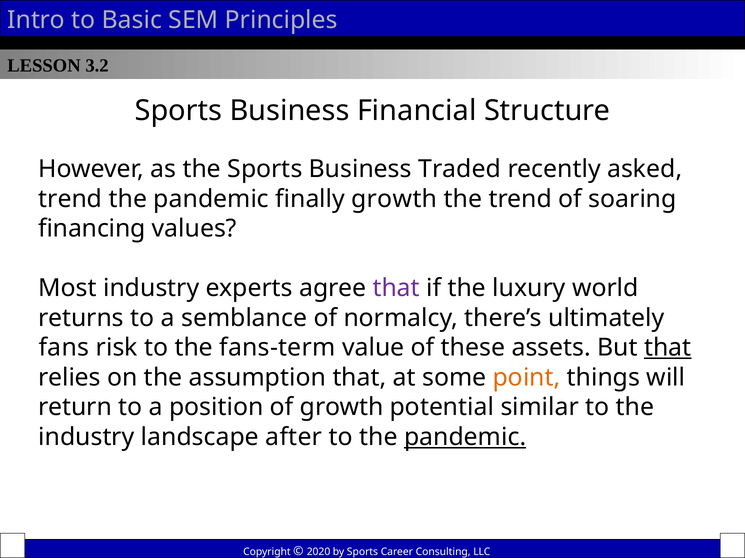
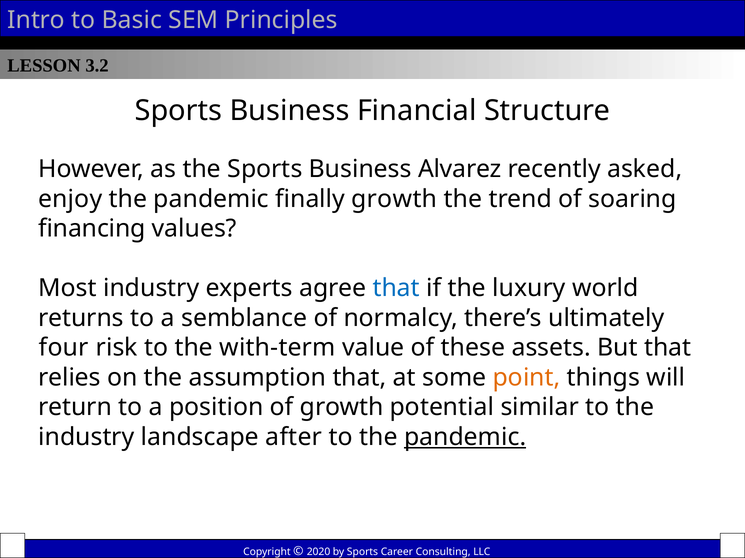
Traded: Traded -> Alvarez
trend at (70, 199): trend -> enjoy
that at (396, 288) colour: purple -> blue
fans: fans -> four
fans-term: fans-term -> with-term
that at (668, 348) underline: present -> none
